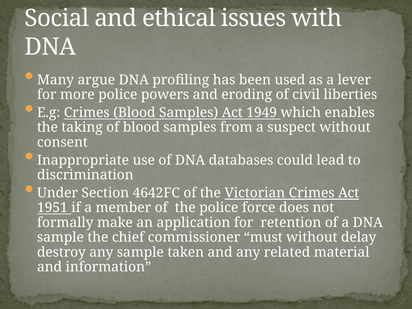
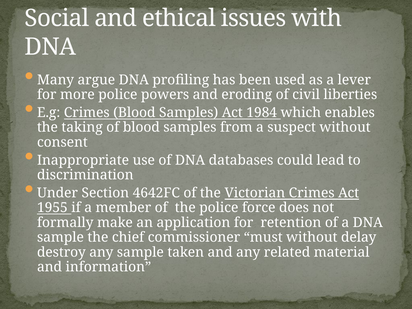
1949: 1949 -> 1984
1951: 1951 -> 1955
